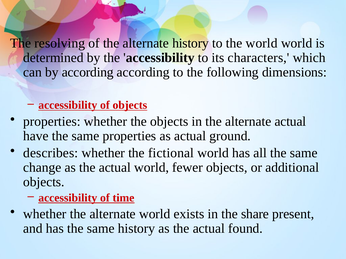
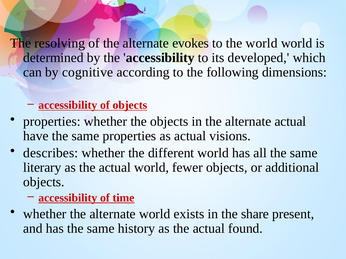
alternate history: history -> evokes
characters: characters -> developed
by according: according -> cognitive
ground: ground -> visions
fictional: fictional -> different
change: change -> literary
